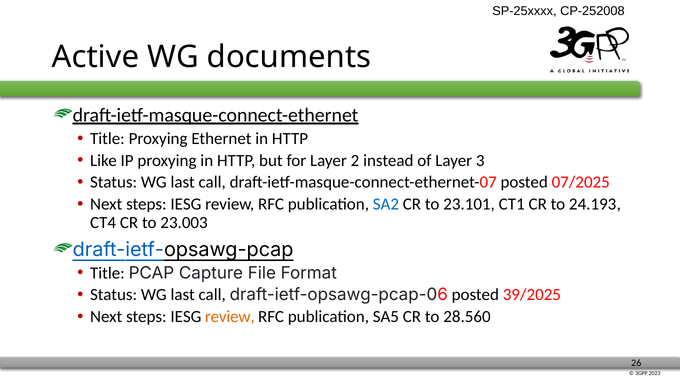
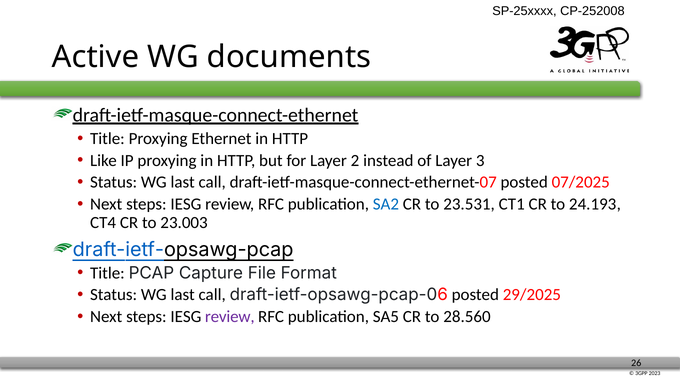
23.101: 23.101 -> 23.531
39/2025: 39/2025 -> 29/2025
review at (230, 317) colour: orange -> purple
